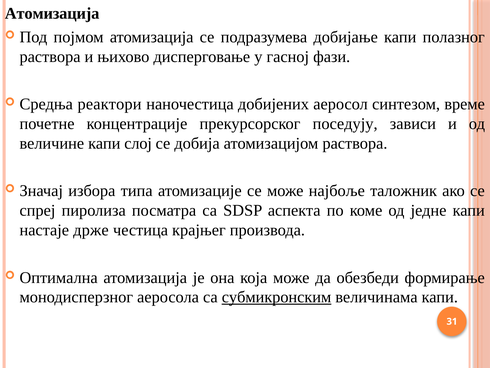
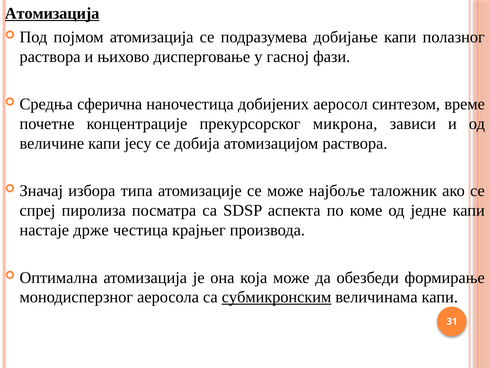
Атомизација at (52, 13) underline: none -> present
реактори: реактори -> сферична
поседују: поседују -> микрона
слој: слој -> јесу
